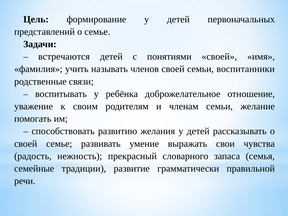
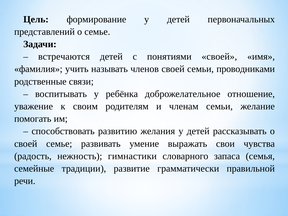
воспитанники: воспитанники -> проводниками
прекрасный: прекрасный -> гимнастики
